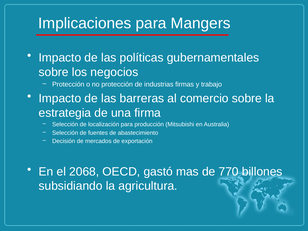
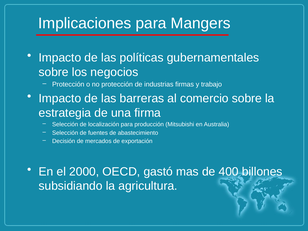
2068: 2068 -> 2000
770: 770 -> 400
